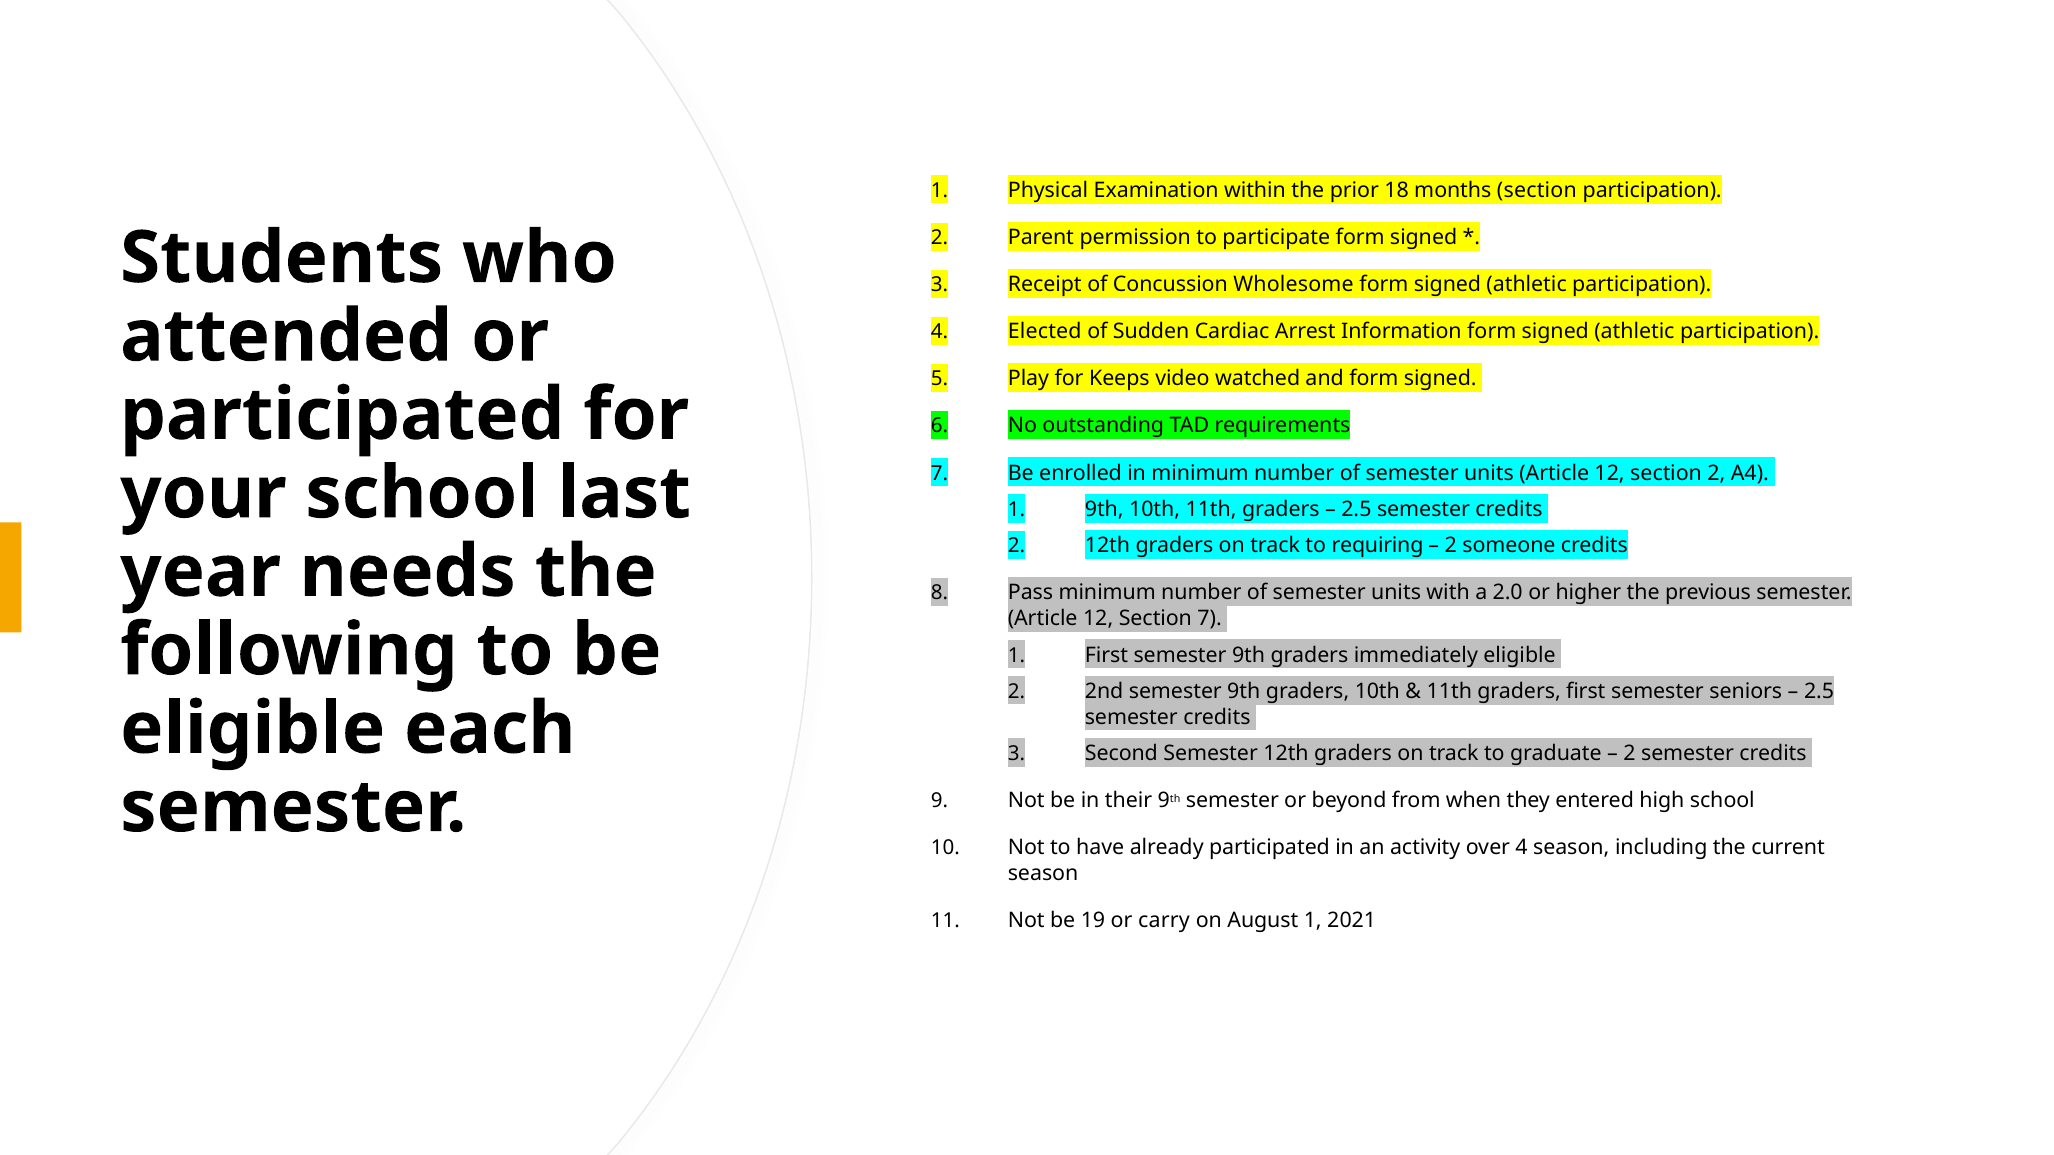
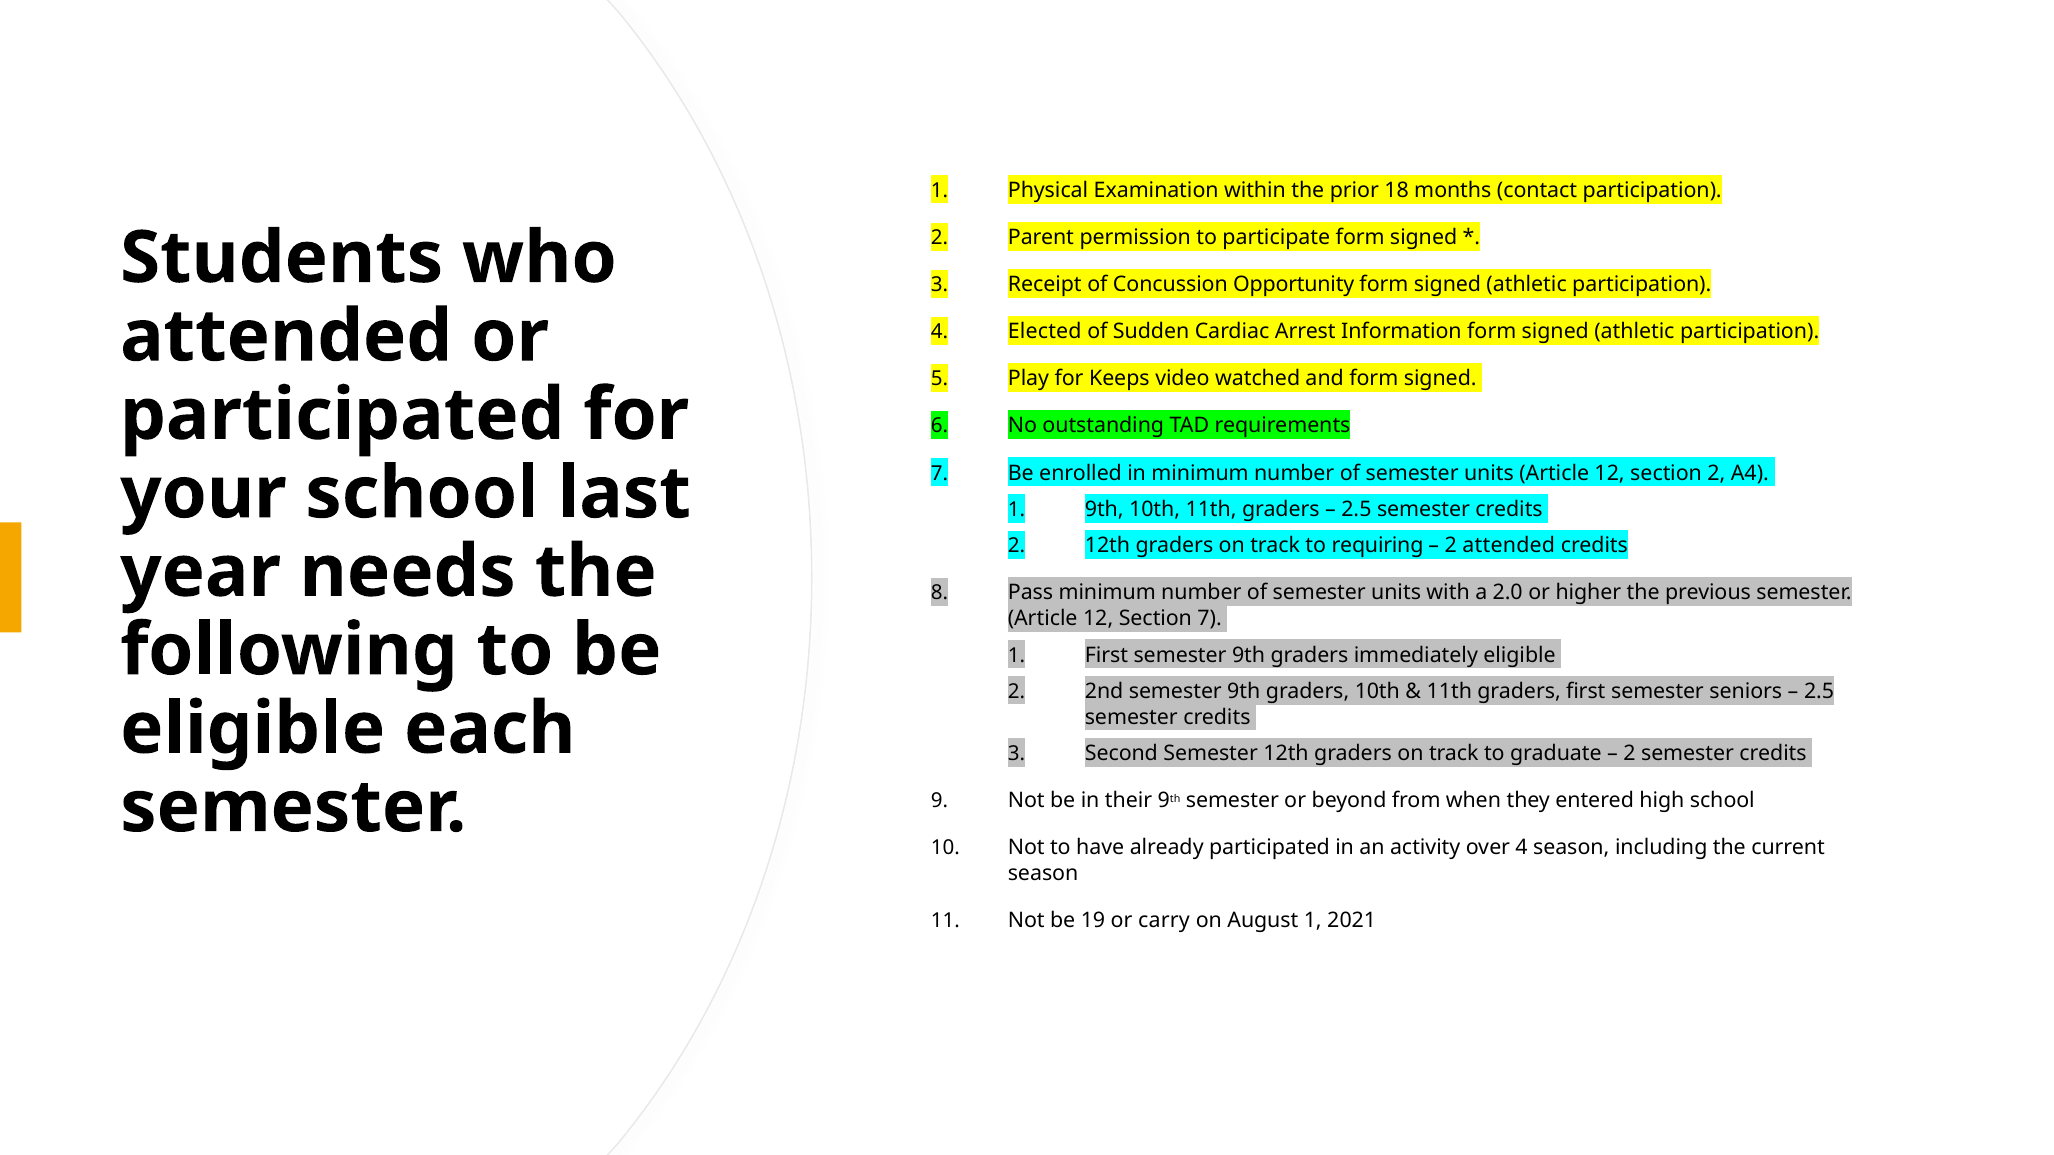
months section: section -> contact
Wholesome: Wholesome -> Opportunity
2 someone: someone -> attended
